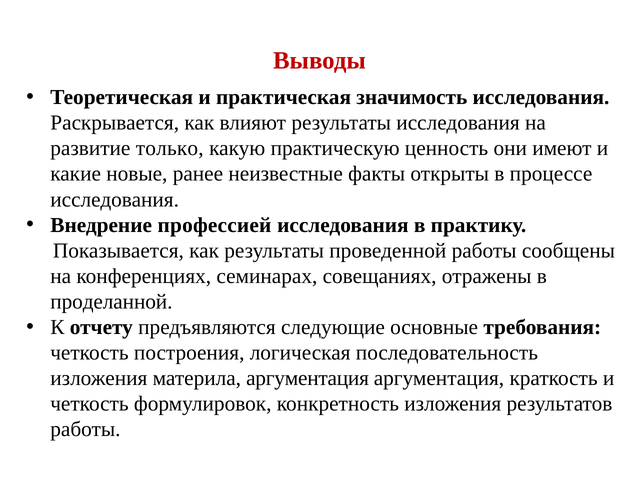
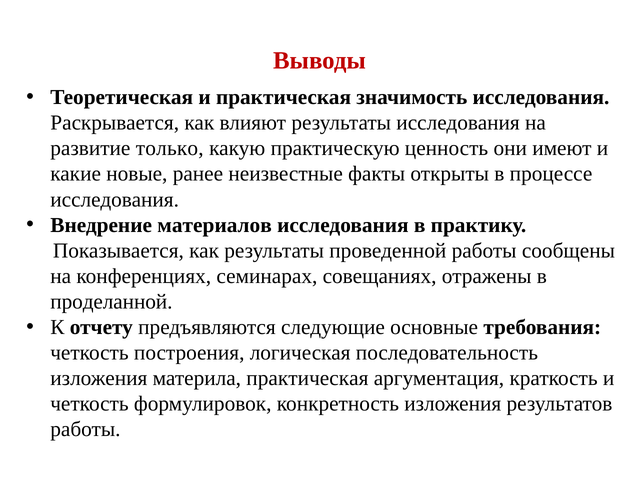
профессией: профессией -> материалов
материла аргументация: аргументация -> практическая
